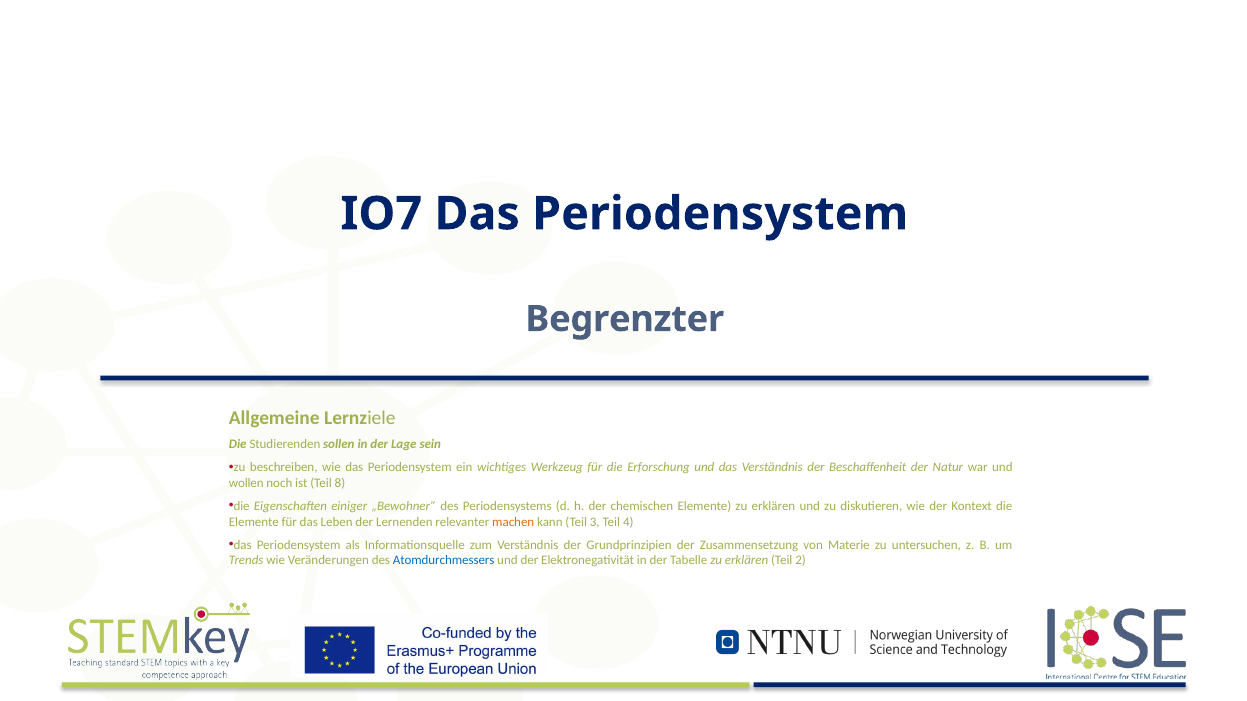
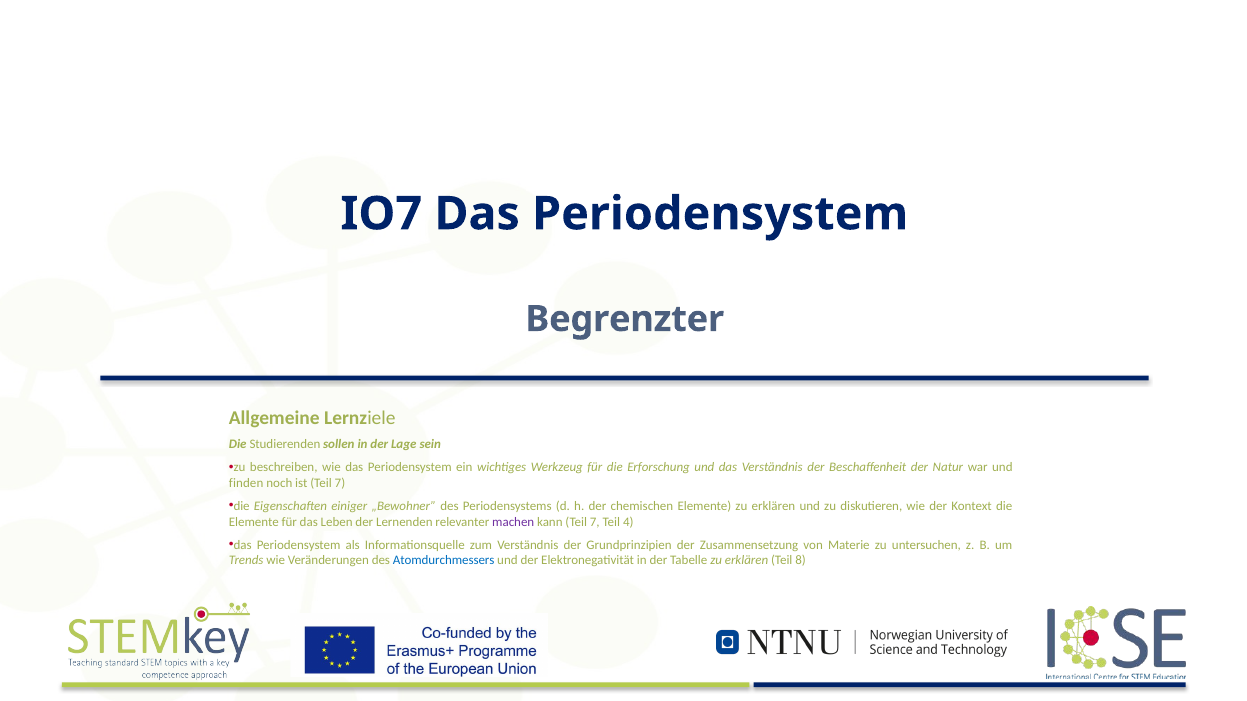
wollen: wollen -> finden
ist Teil 8: 8 -> 7
machen colour: orange -> purple
kann Teil 3: 3 -> 7
2: 2 -> 8
